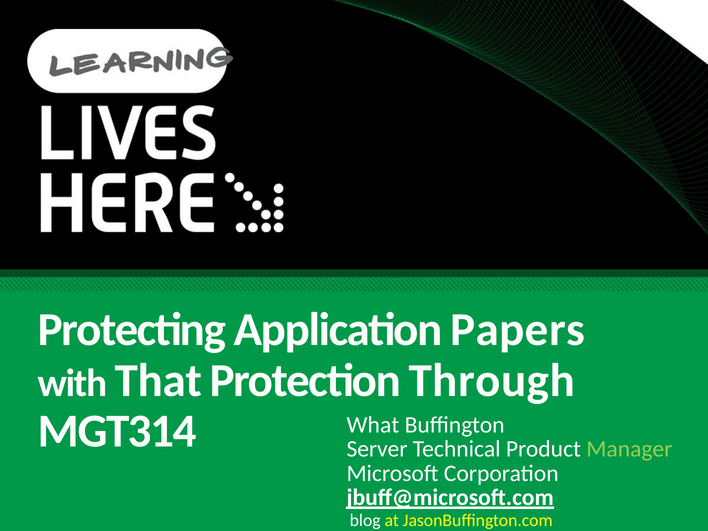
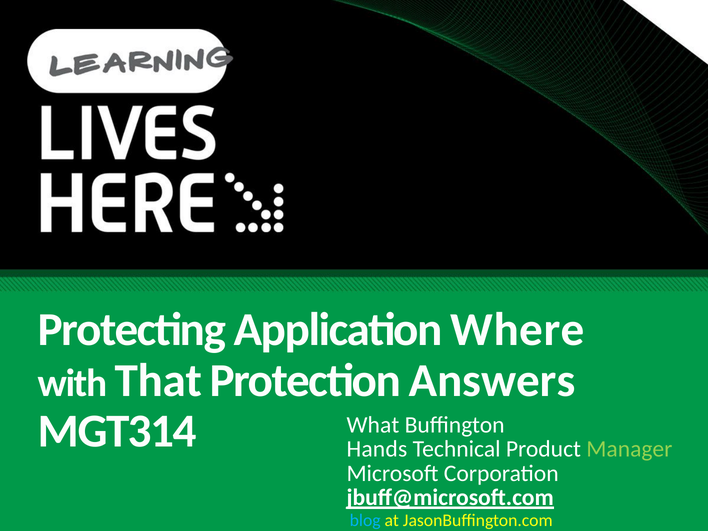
Papers: Papers -> Where
Through: Through -> Answers
Server: Server -> Hands
blog colour: white -> light blue
